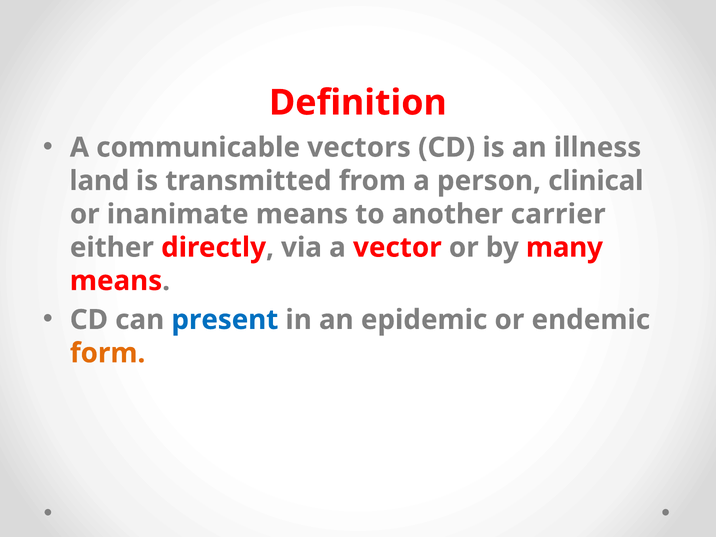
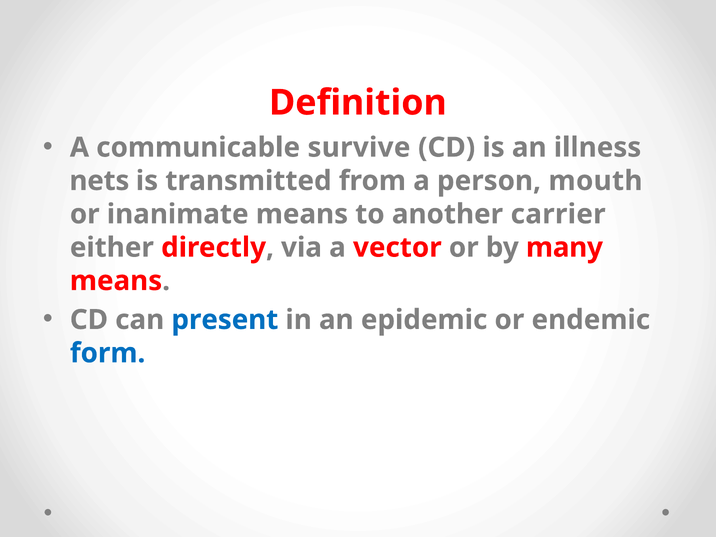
vectors: vectors -> survive
land: land -> nets
clinical: clinical -> mouth
form colour: orange -> blue
